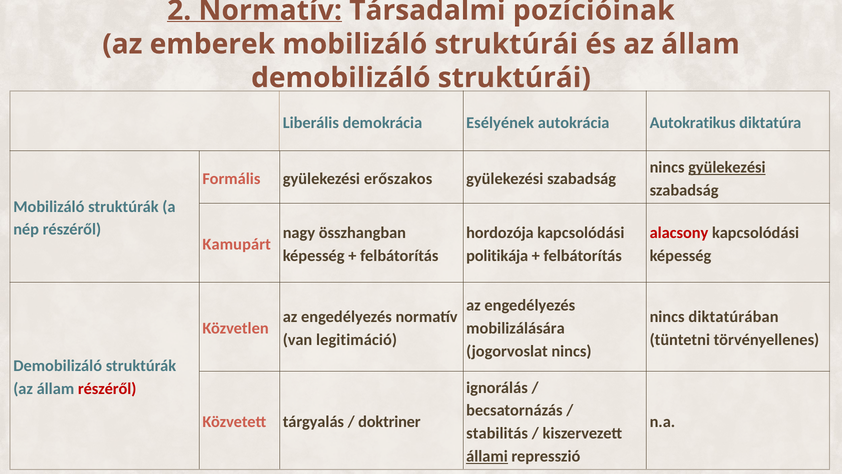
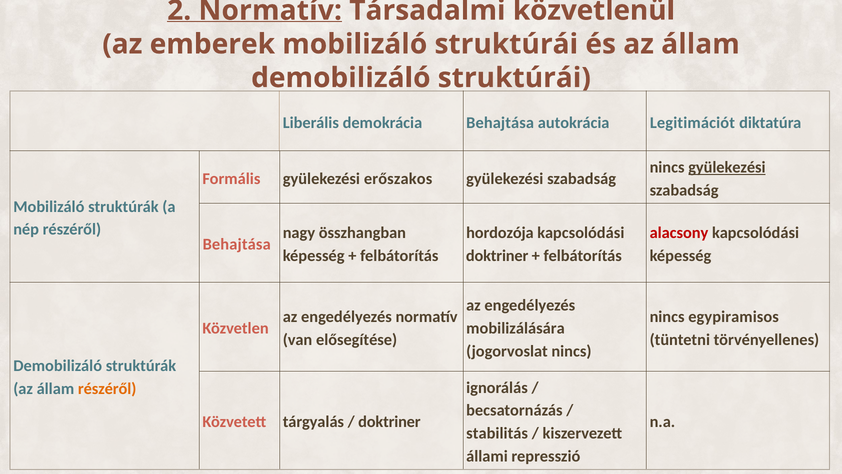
pozícióinak: pozícióinak -> közvetlenül
demokrácia Esélyének: Esélyének -> Behajtása
Autokratikus: Autokratikus -> Legitimációt
Kamupárt at (237, 244): Kamupárt -> Behajtása
politikája at (497, 256): politikája -> doktriner
diktatúrában: diktatúrában -> egypiramisos
legitimáció: legitimáció -> elősegítése
részéről at (107, 389) colour: red -> orange
állami underline: present -> none
